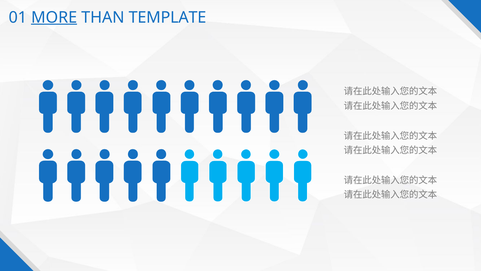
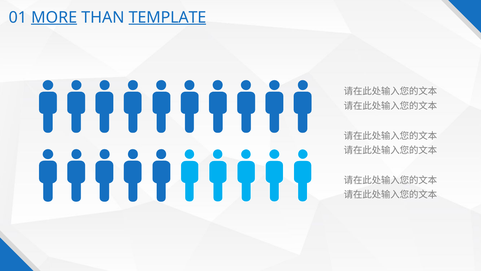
TEMPLATE underline: none -> present
